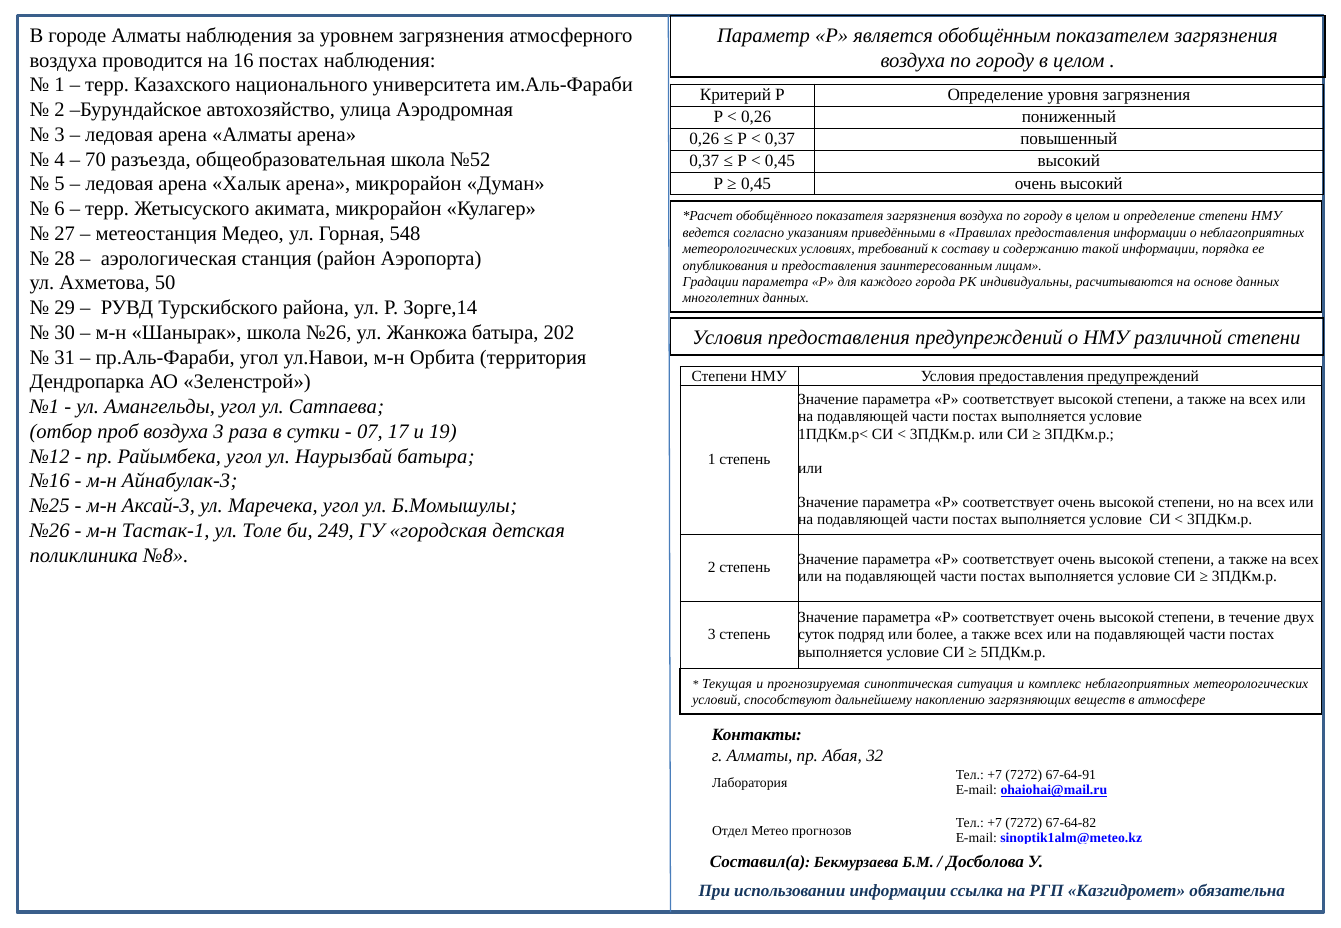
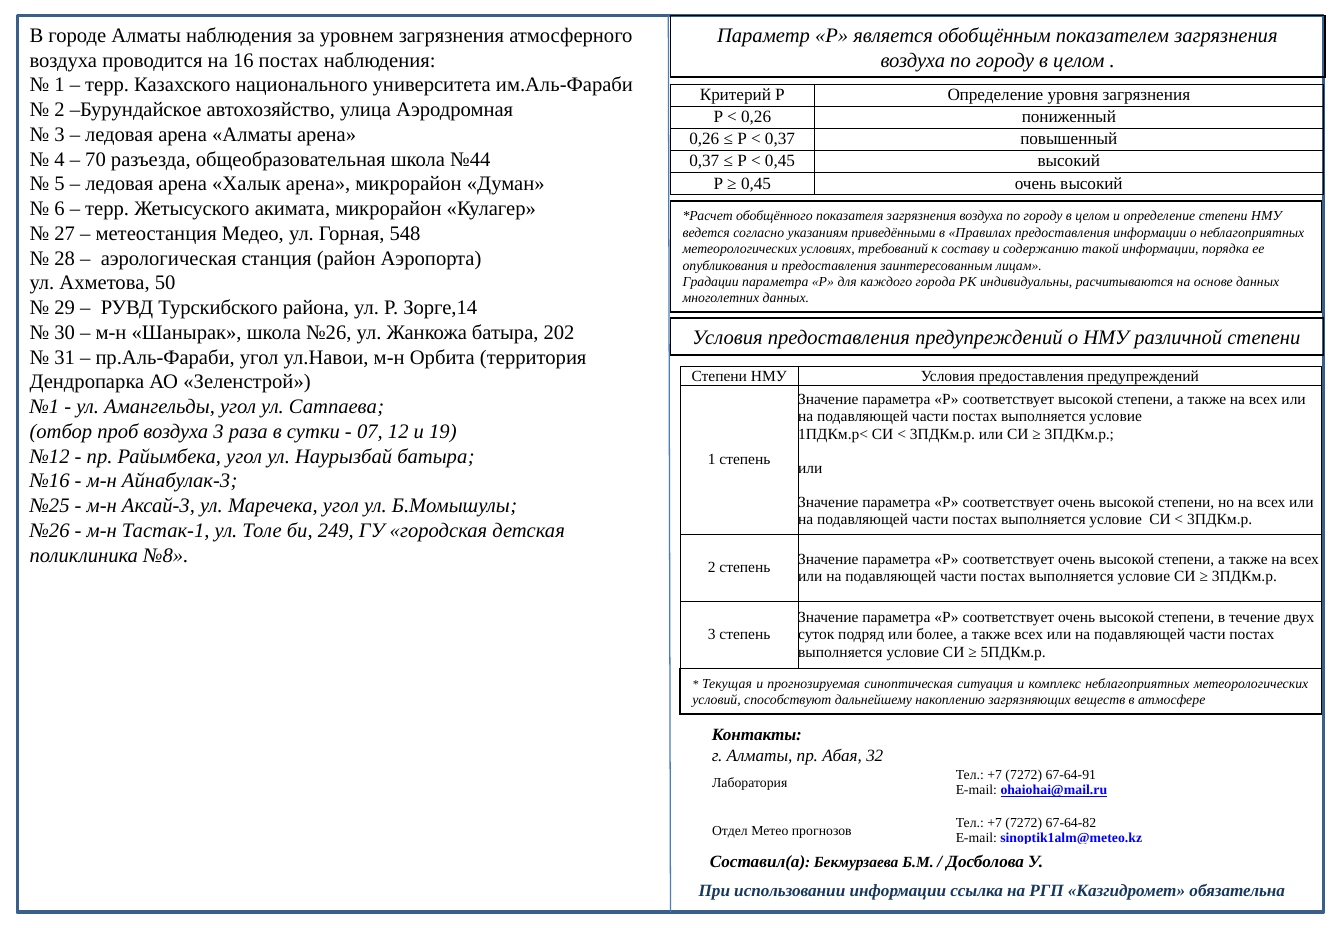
№52: №52 -> №44
17: 17 -> 12
